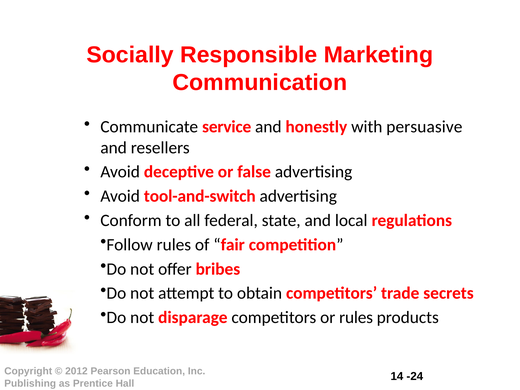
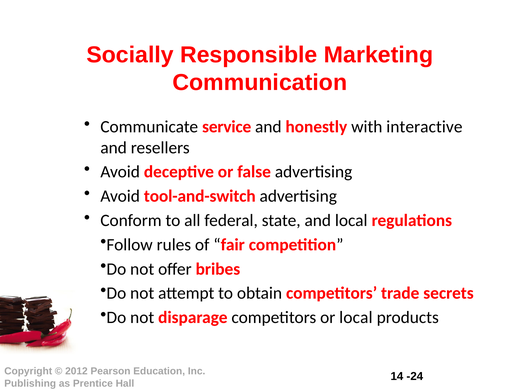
persuasive: persuasive -> interactive
or rules: rules -> local
